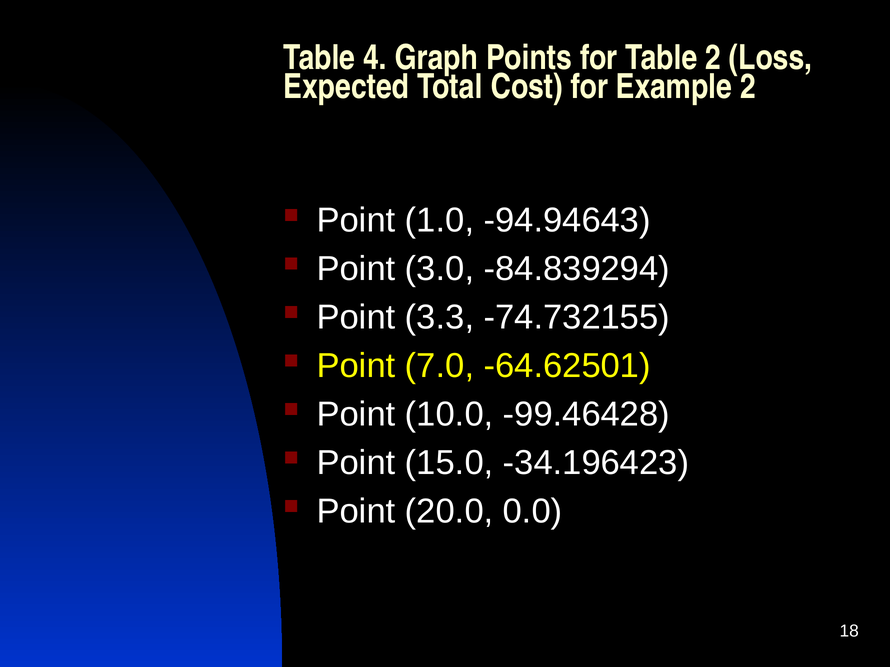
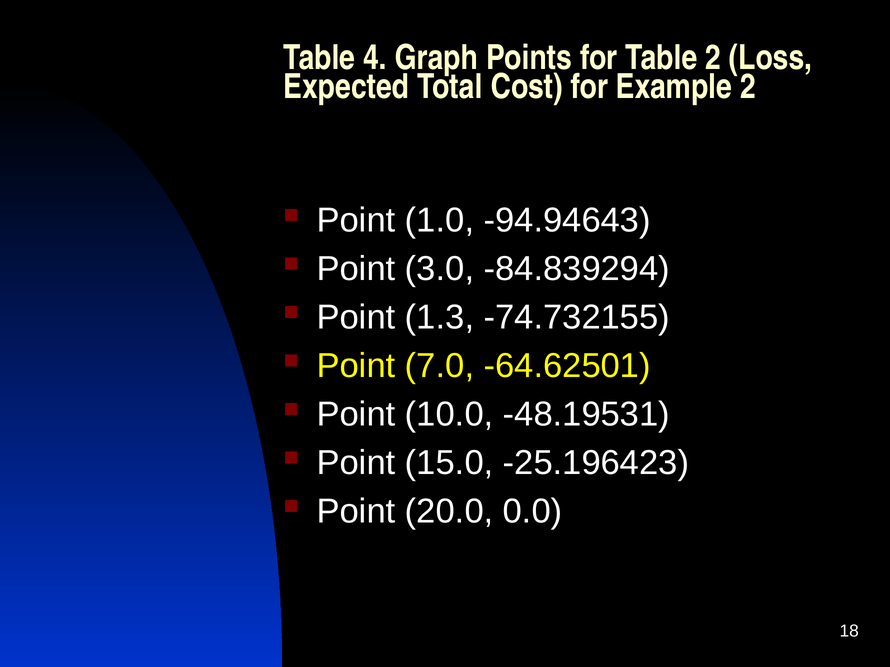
3.3: 3.3 -> 1.3
-99.46428: -99.46428 -> -48.19531
-34.196423: -34.196423 -> -25.196423
